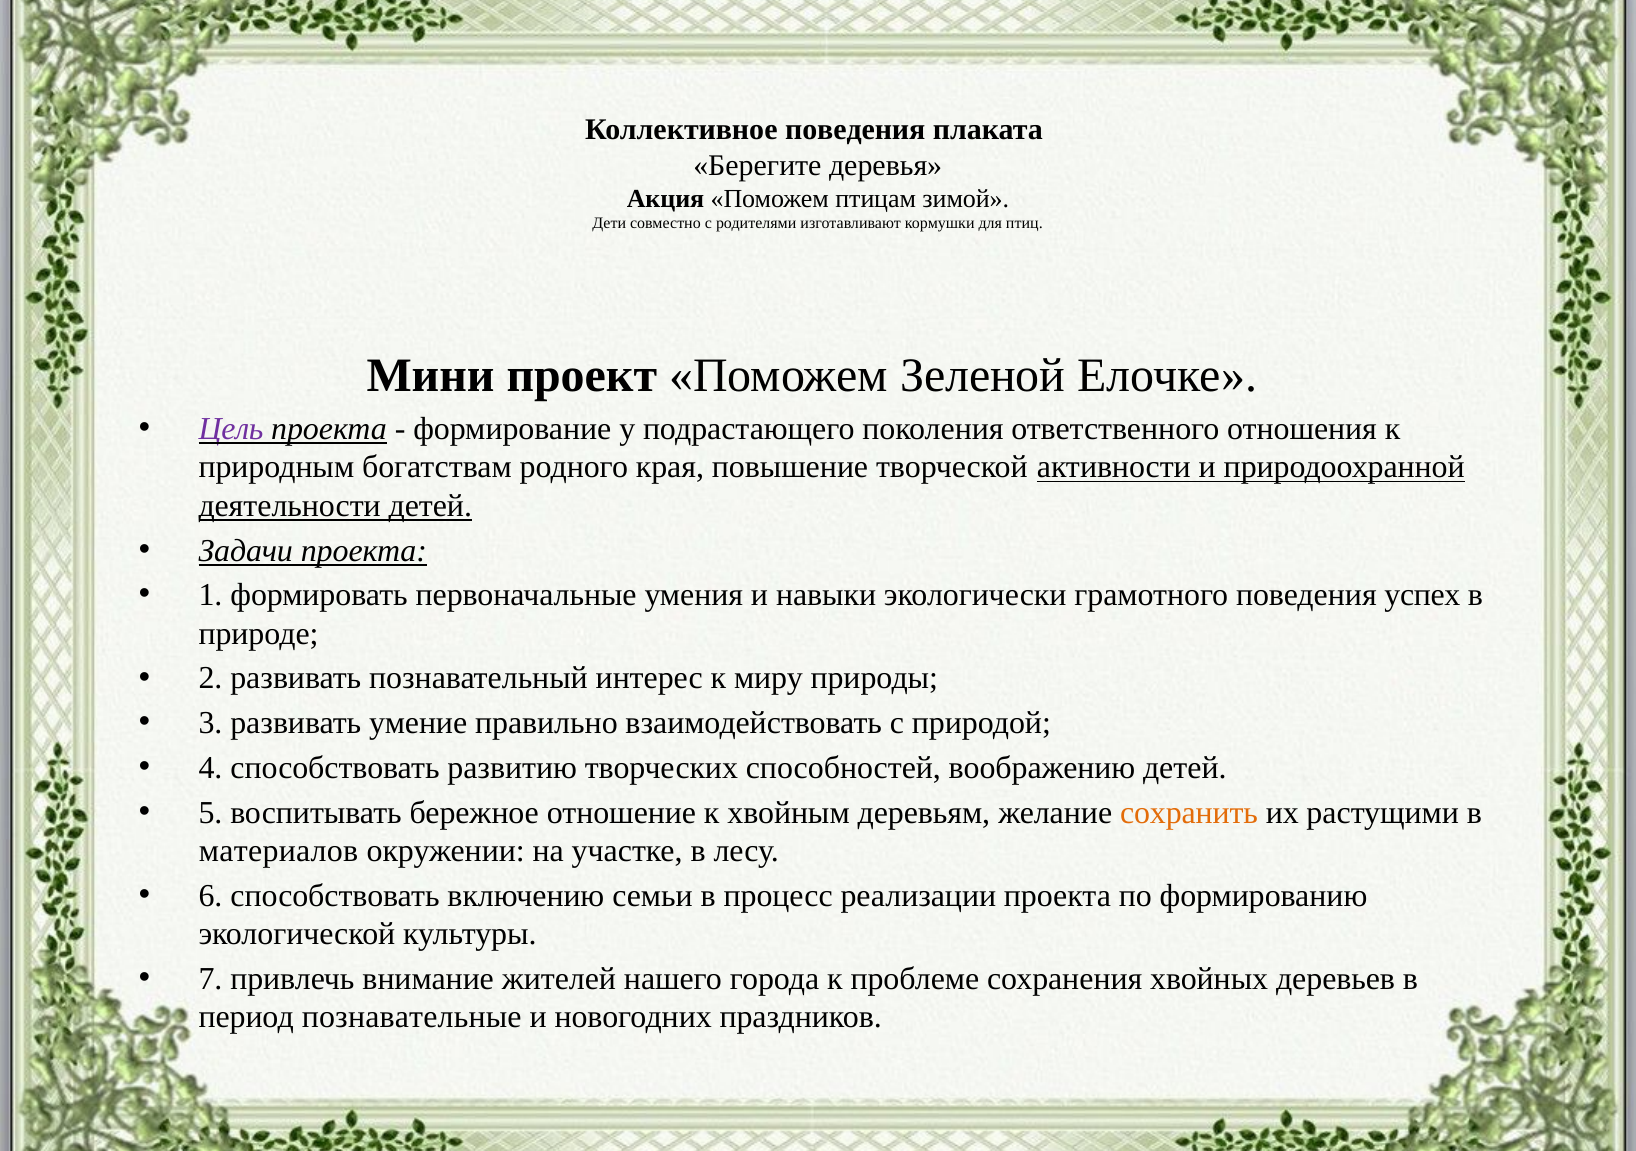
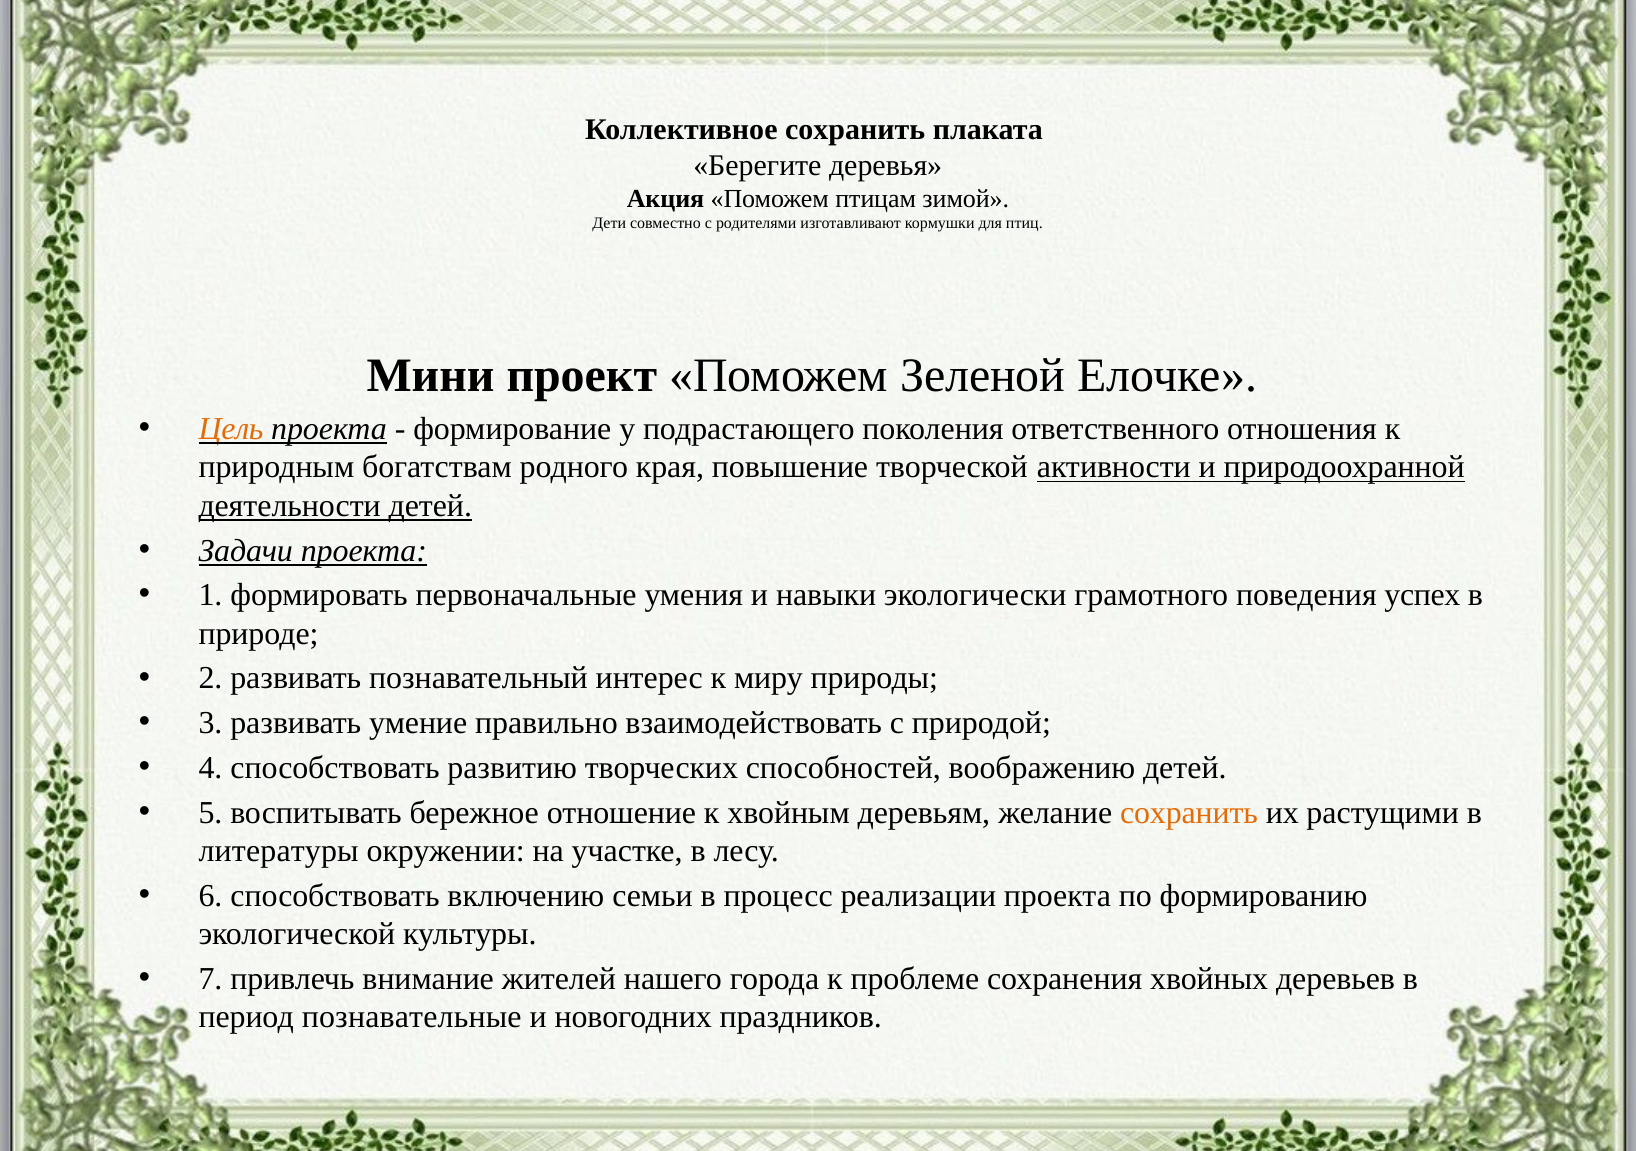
Коллективное поведения: поведения -> сохранить
Цель colour: purple -> orange
материалов: материалов -> литературы
